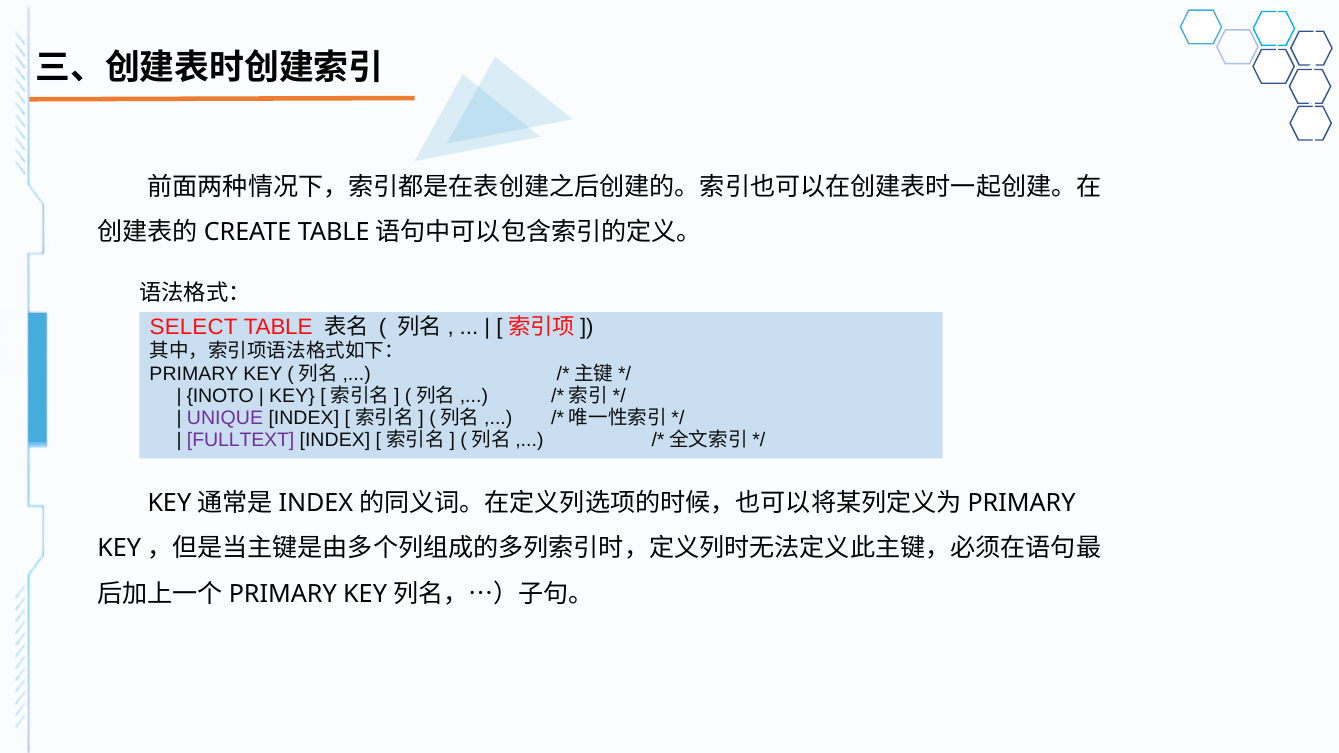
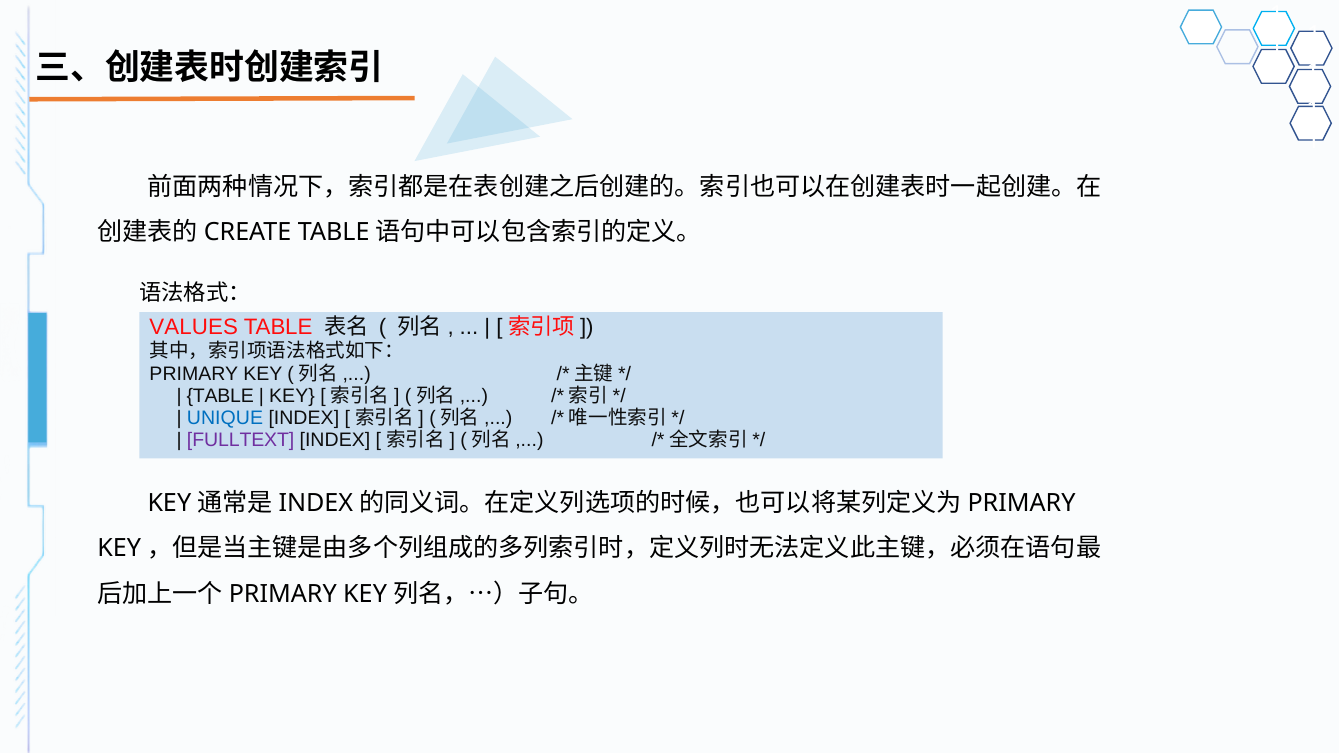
SELECT: SELECT -> VALUES
INOTO at (220, 396): INOTO -> TABLE
UNIQUE colour: purple -> blue
